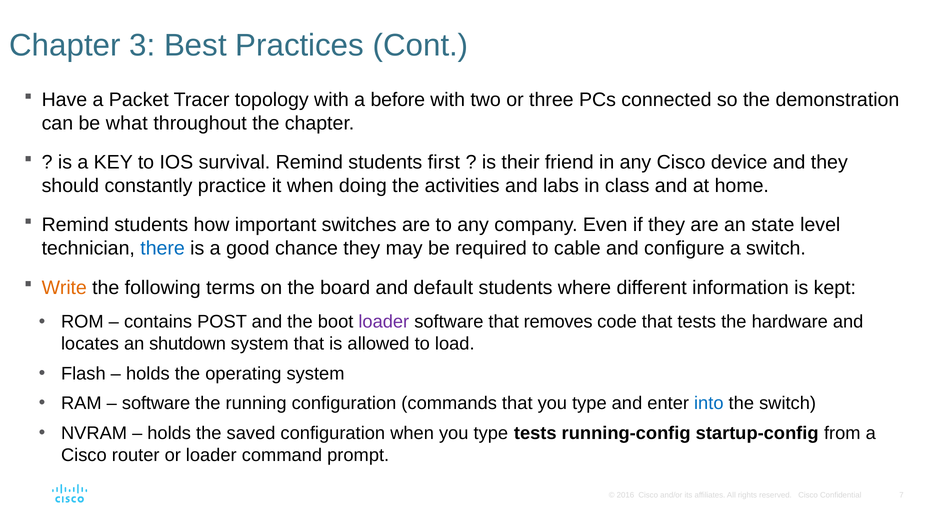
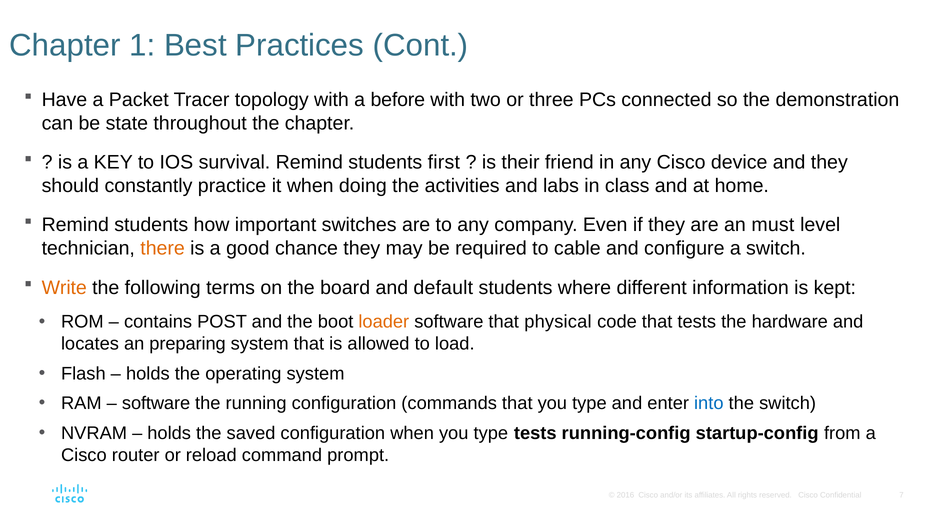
3: 3 -> 1
what: what -> state
state: state -> must
there colour: blue -> orange
loader at (384, 322) colour: purple -> orange
removes: removes -> physical
shutdown: shutdown -> preparing
or loader: loader -> reload
